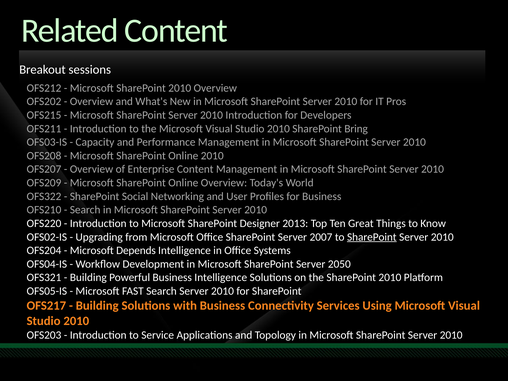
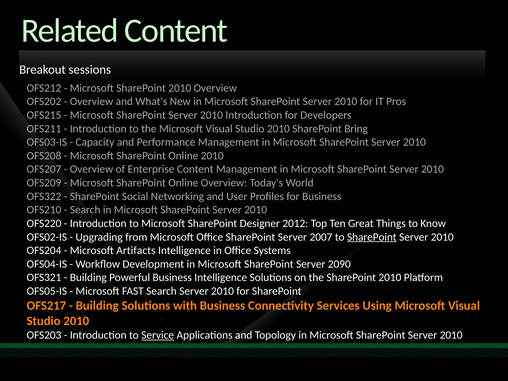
2013: 2013 -> 2012
Depends: Depends -> Artifacts
2050: 2050 -> 2090
Service underline: none -> present
